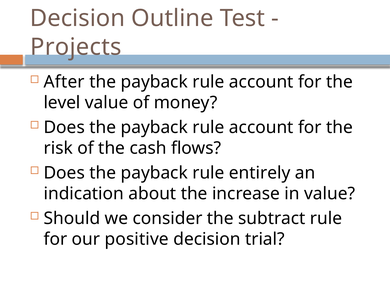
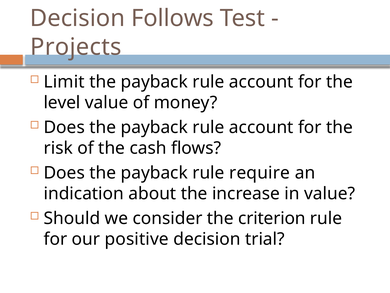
Outline: Outline -> Follows
After: After -> Limit
entirely: entirely -> require
subtract: subtract -> criterion
